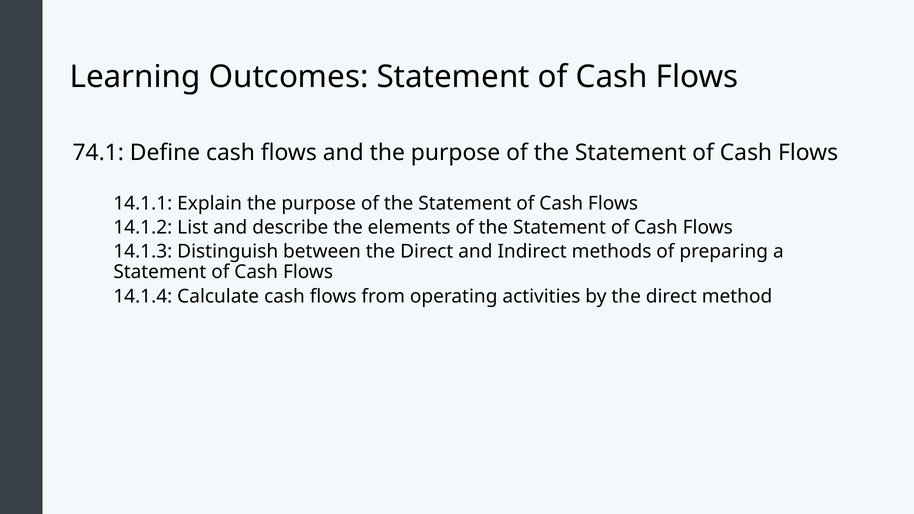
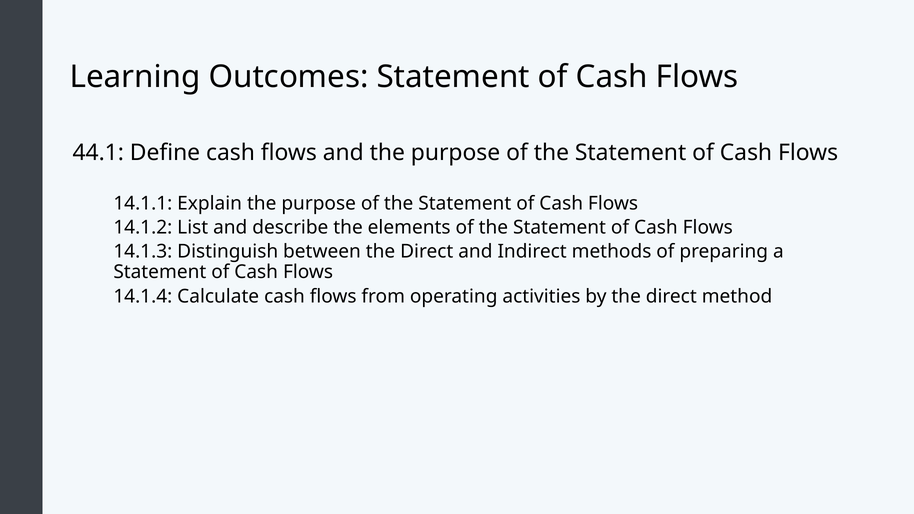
74.1: 74.1 -> 44.1
